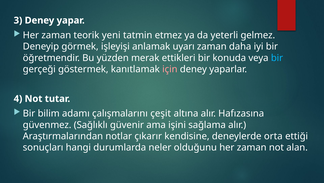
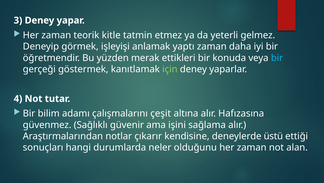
yeni: yeni -> kitle
uyarı: uyarı -> yaptı
için colour: pink -> light green
orta: orta -> üstü
